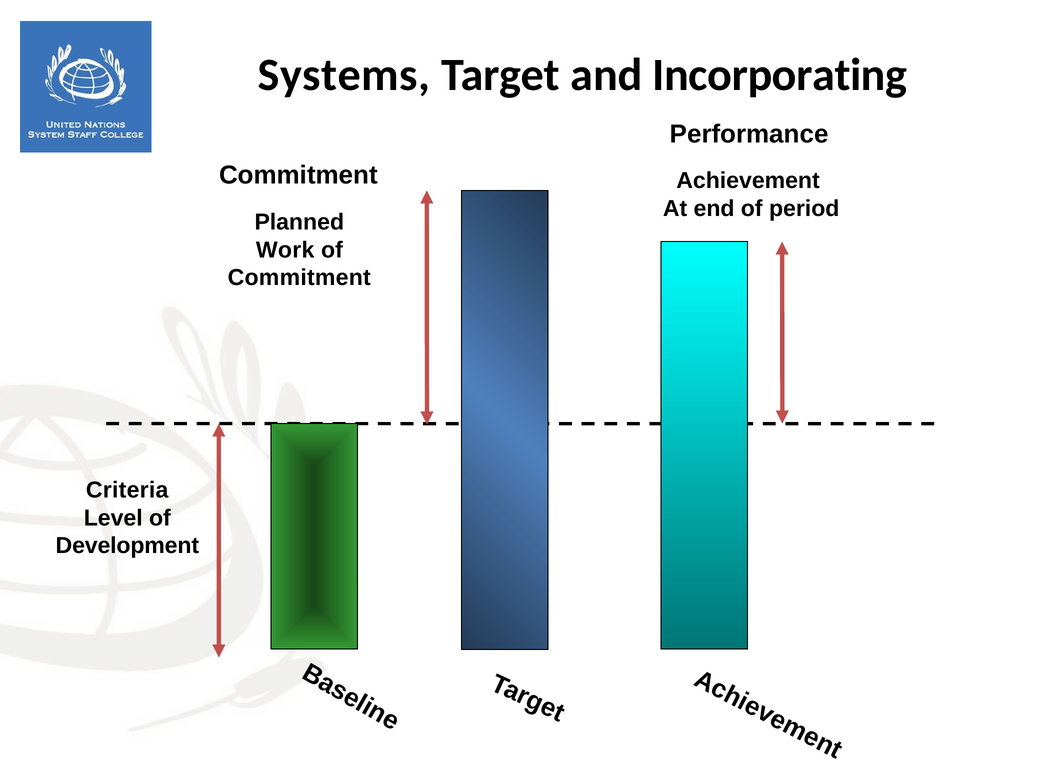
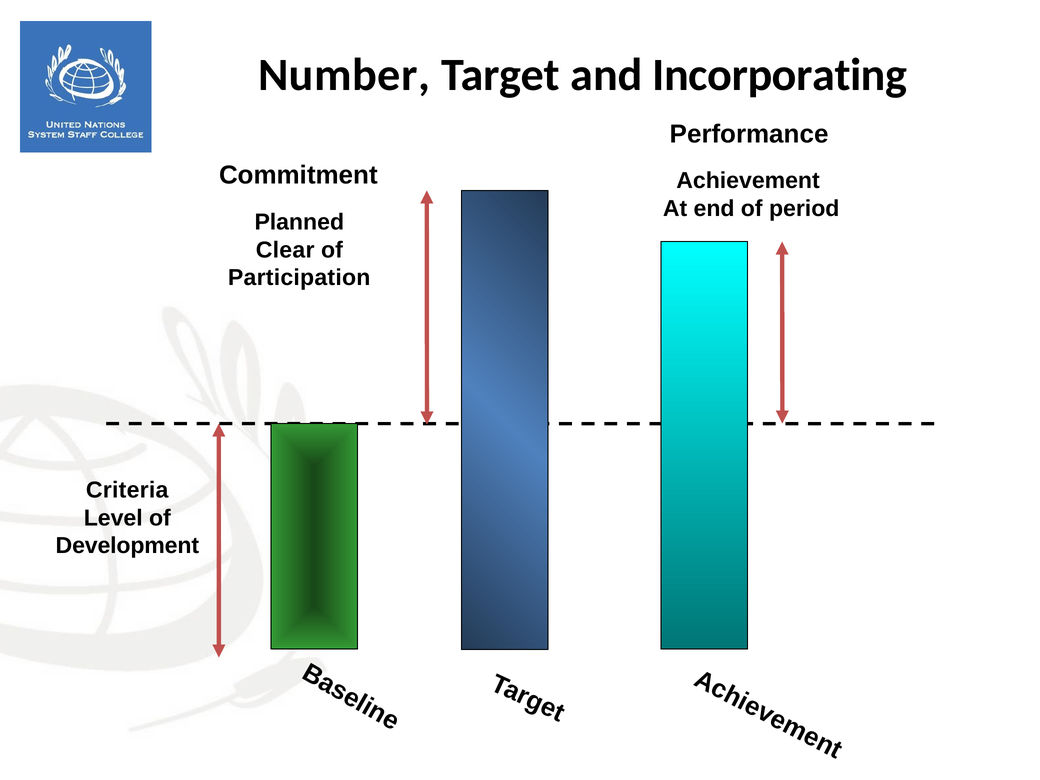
Systems: Systems -> Number
Work: Work -> Clear
Commitment at (299, 278): Commitment -> Participation
